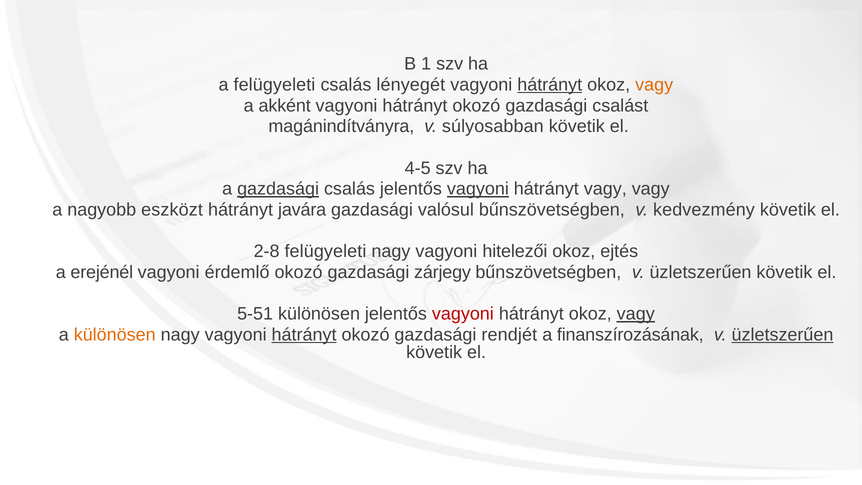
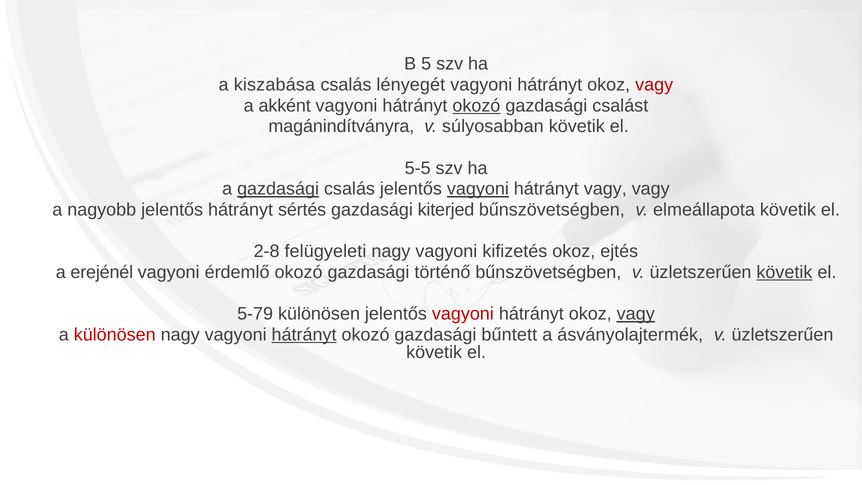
1: 1 -> 5
a felügyeleti: felügyeleti -> kiszabása
hátrányt at (550, 85) underline: present -> none
vagy at (654, 85) colour: orange -> red
okozó at (476, 106) underline: none -> present
4-5: 4-5 -> 5-5
nagyobb eszközt: eszközt -> jelentős
javára: javára -> sértés
valósul: valósul -> kiterjed
kedvezmény: kedvezmény -> elmeállapota
hitelezői: hitelezői -> kifizetés
zárjegy: zárjegy -> történő
követik at (784, 272) underline: none -> present
5-51: 5-51 -> 5-79
különösen at (115, 335) colour: orange -> red
rendjét: rendjét -> bűntett
finanszírozásának: finanszírozásának -> ásványolajtermék
üzletszerűen at (783, 335) underline: present -> none
